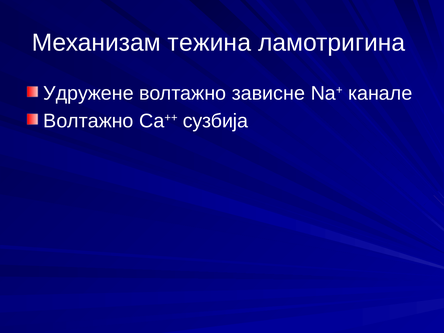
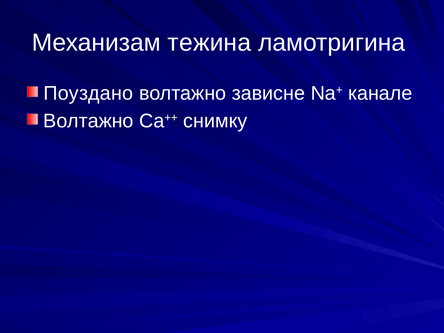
Удружене: Удружене -> Поуздано
сузбија: сузбија -> снимку
